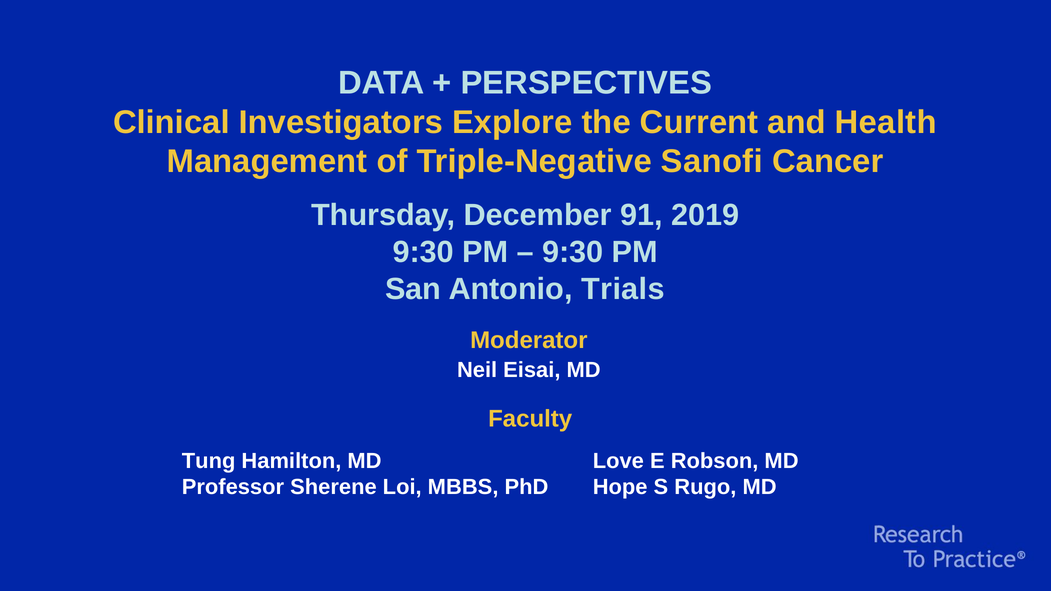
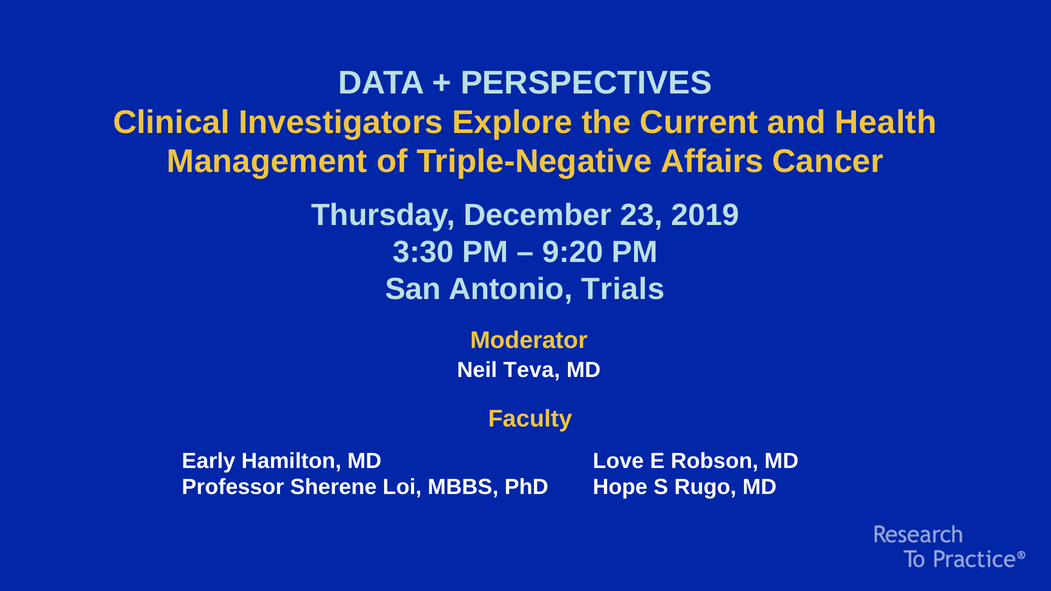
Sanofi: Sanofi -> Affairs
91: 91 -> 23
9:30 at (423, 252): 9:30 -> 3:30
9:30 at (573, 252): 9:30 -> 9:20
Eisai: Eisai -> Teva
Tung: Tung -> Early
